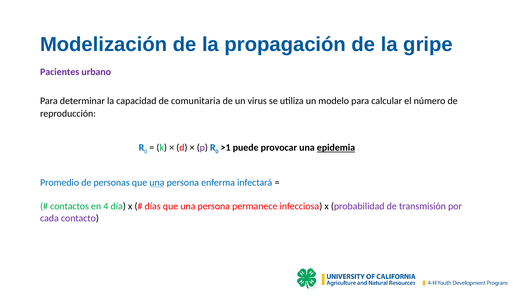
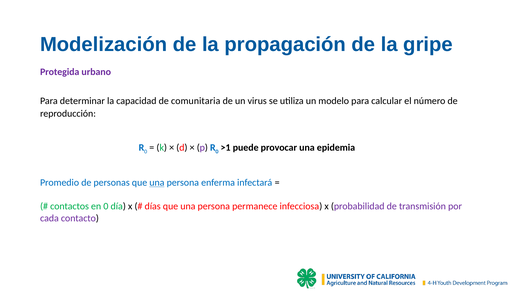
Pacientes: Pacientes -> Protegida
epidemia underline: present -> none
en 4: 4 -> 0
